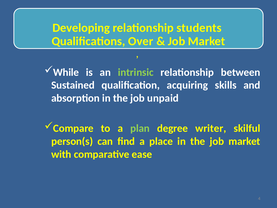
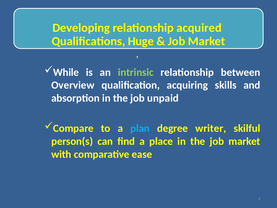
students: students -> acquired
Over: Over -> Huge
Sustained: Sustained -> Overview
plan colour: light green -> light blue
